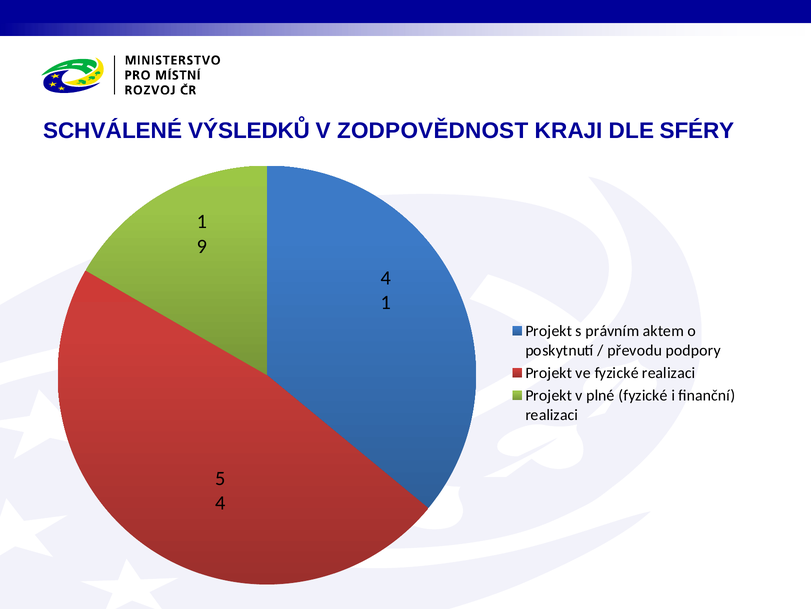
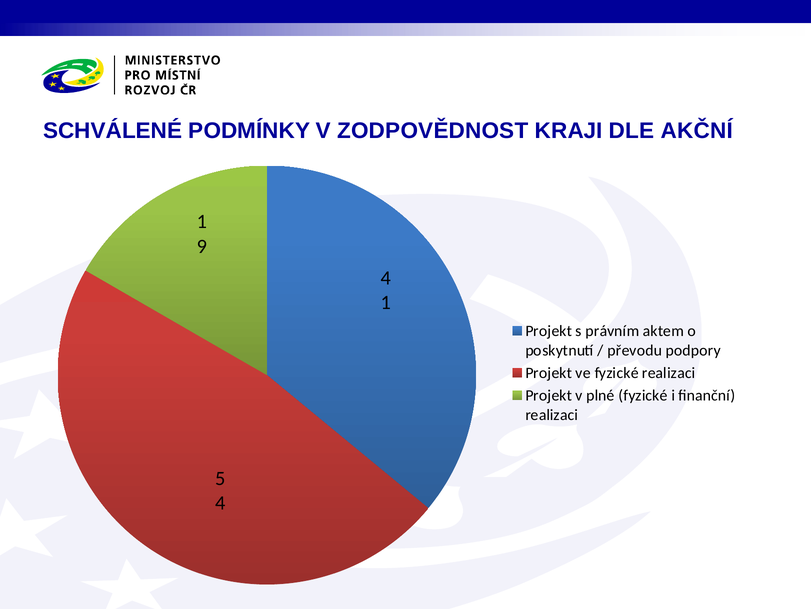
VÝSLEDKŮ: VÝSLEDKŮ -> PODMÍNKY
SFÉRY: SFÉRY -> AKČNÍ
